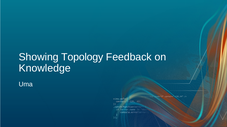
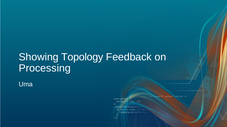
Knowledge: Knowledge -> Processing
